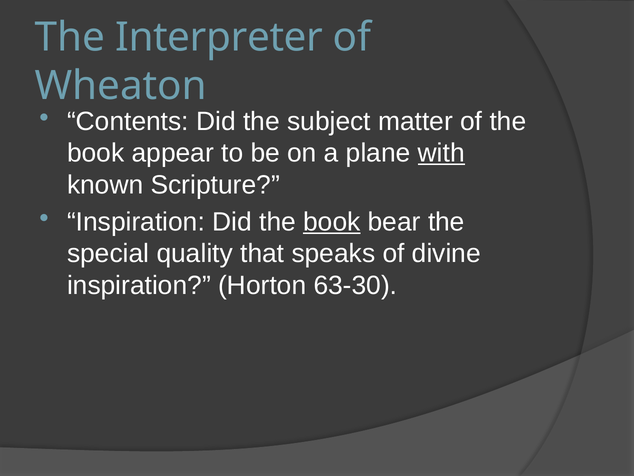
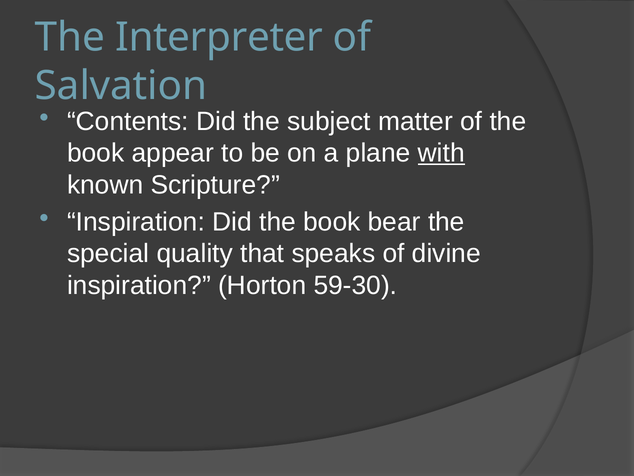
Wheaton: Wheaton -> Salvation
book at (332, 222) underline: present -> none
63-30: 63-30 -> 59-30
